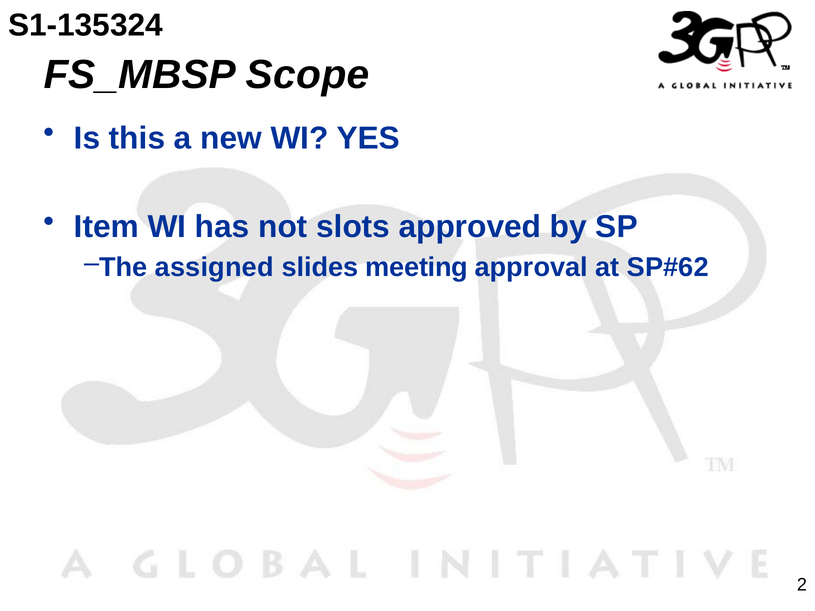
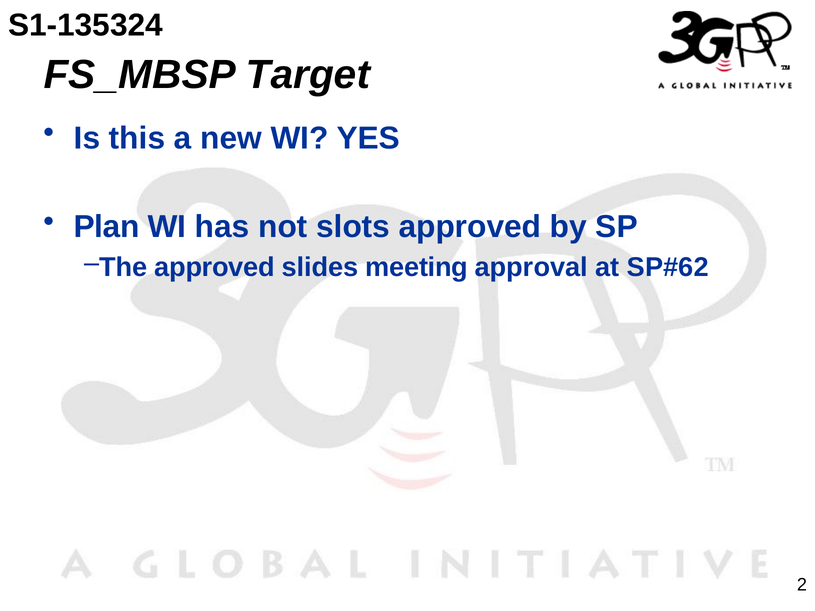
Scope: Scope -> Target
Item: Item -> Plan
The assigned: assigned -> approved
